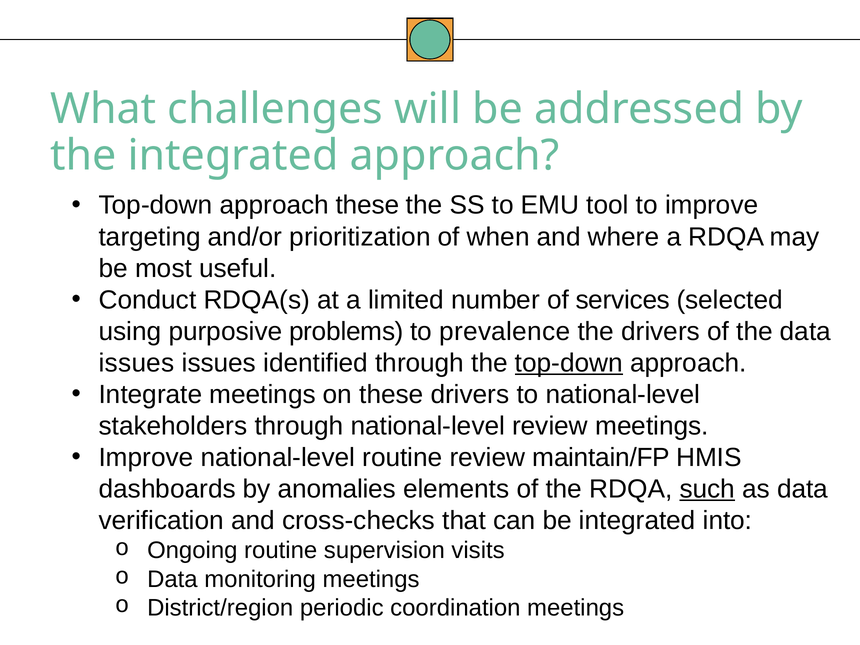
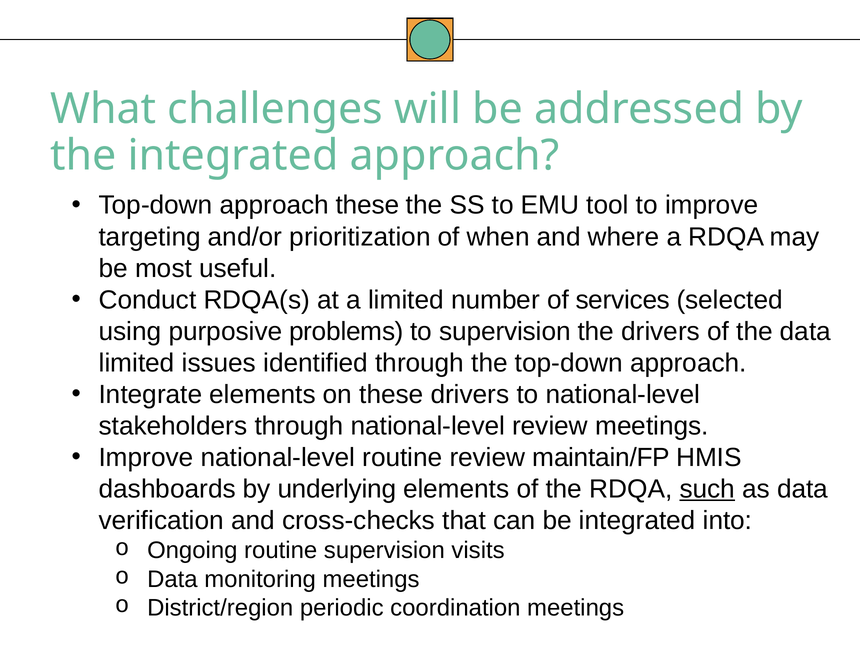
to prevalence: prevalence -> supervision
issues at (137, 363): issues -> limited
top-down at (569, 363) underline: present -> none
Integrate meetings: meetings -> elements
anomalies: anomalies -> underlying
